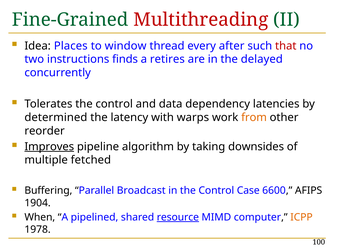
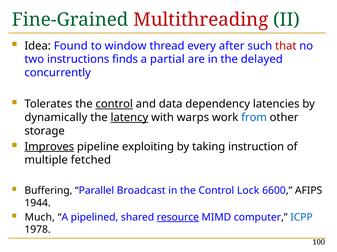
Places: Places -> Found
retires: retires -> partial
control at (114, 104) underline: none -> present
determined: determined -> dynamically
latency underline: none -> present
from colour: orange -> blue
reorder: reorder -> storage
algorithm: algorithm -> exploiting
downsides: downsides -> instruction
Case: Case -> Lock
1904: 1904 -> 1944
When: When -> Much
ICPP colour: orange -> blue
